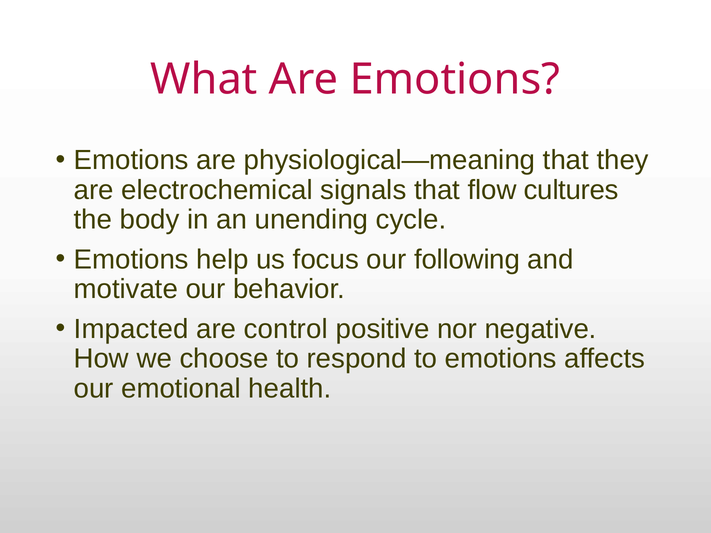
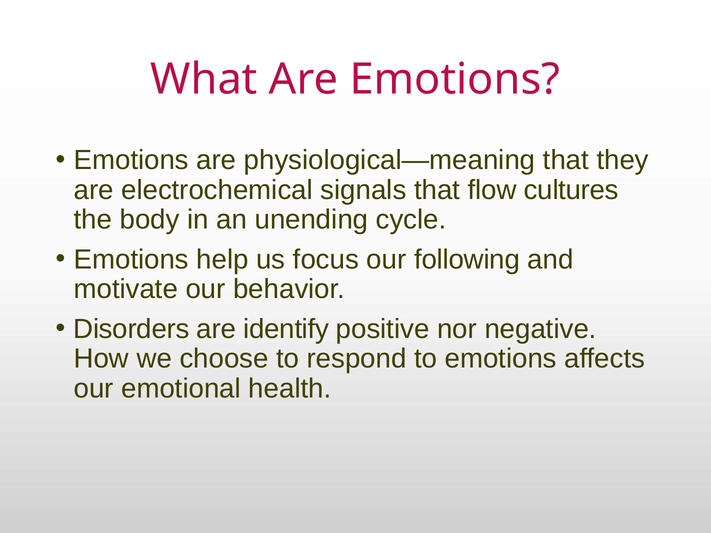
Impacted: Impacted -> Disorders
control: control -> identify
